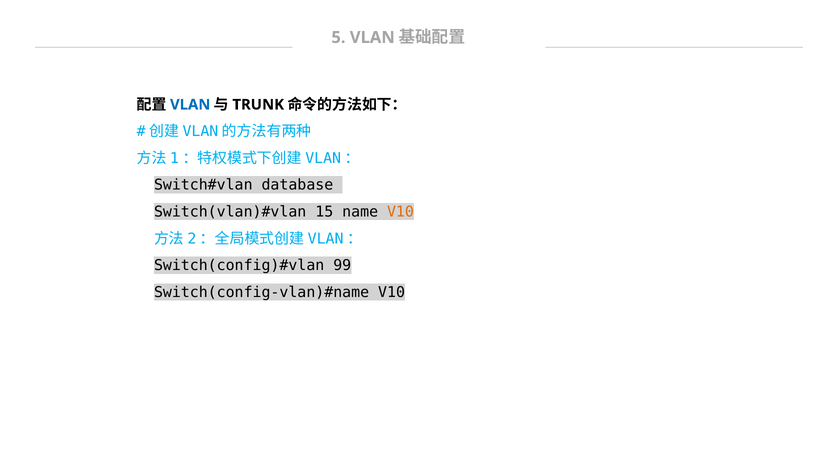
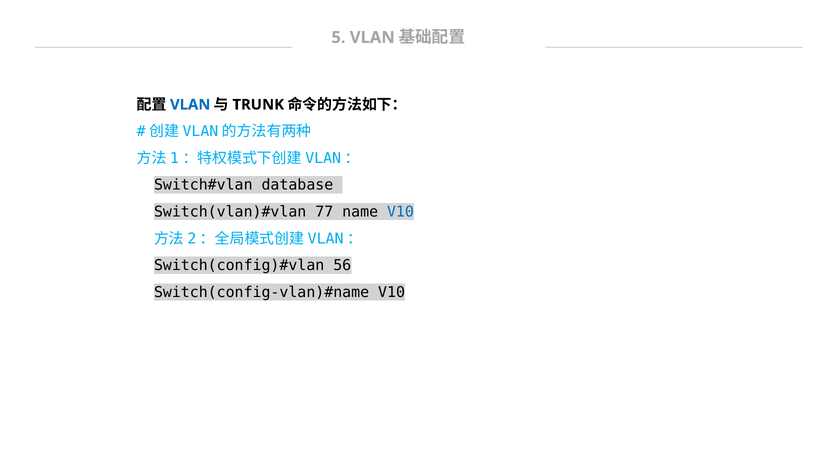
15: 15 -> 77
V10 at (400, 212) colour: orange -> blue
99: 99 -> 56
